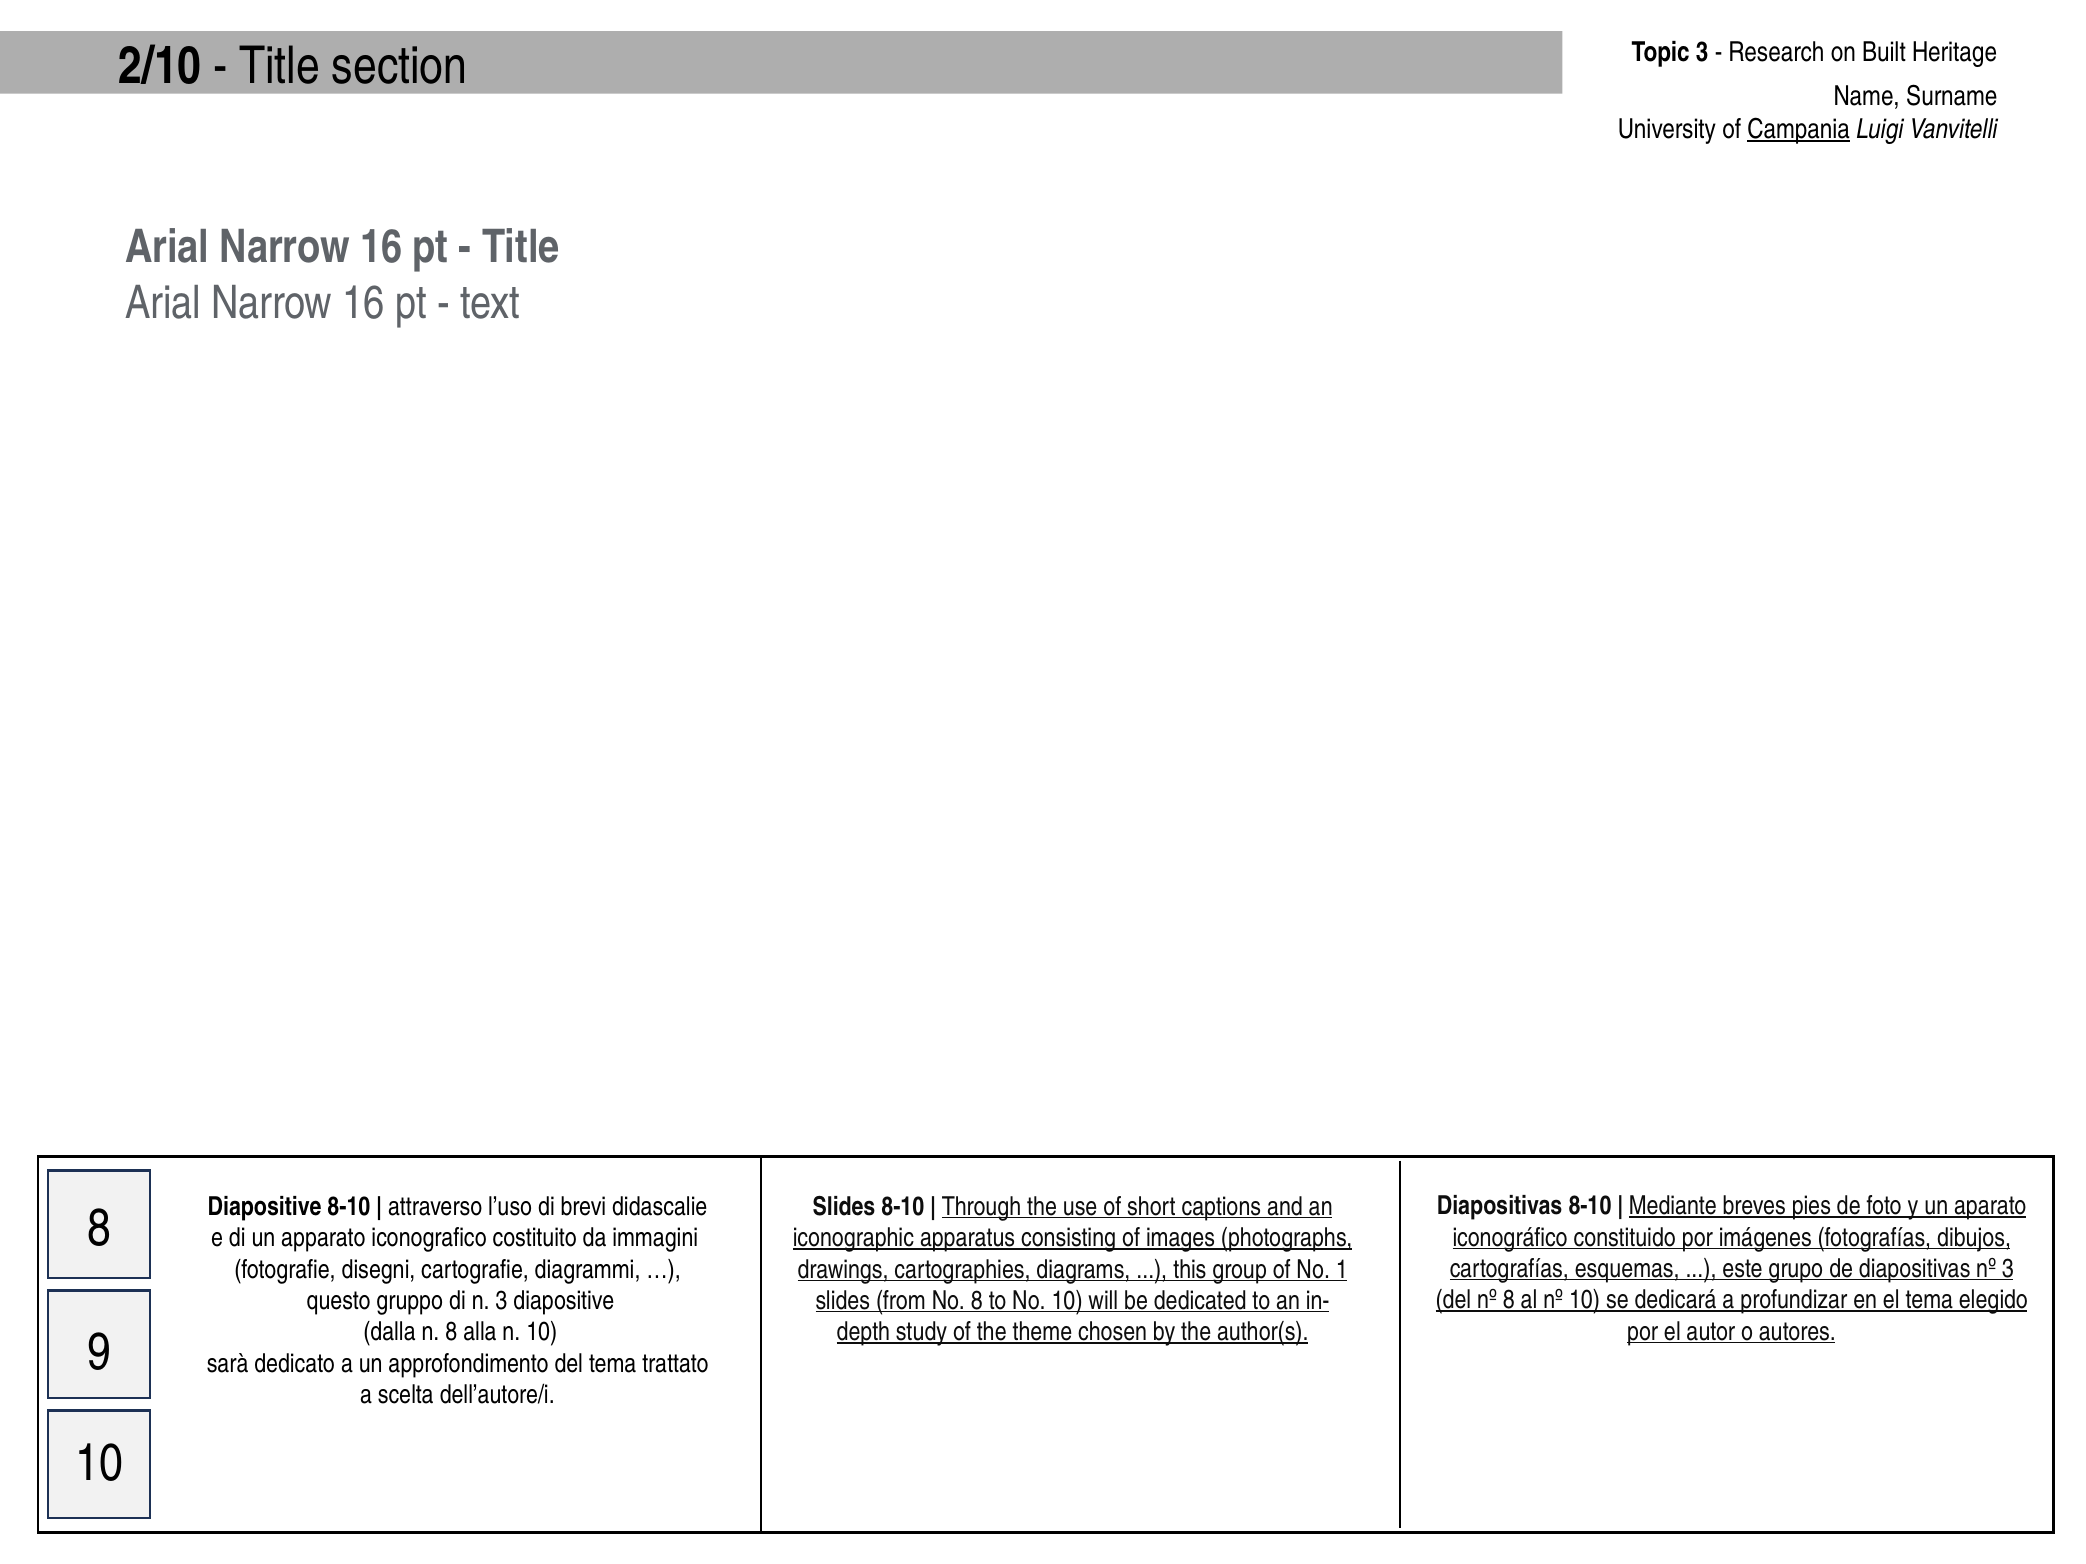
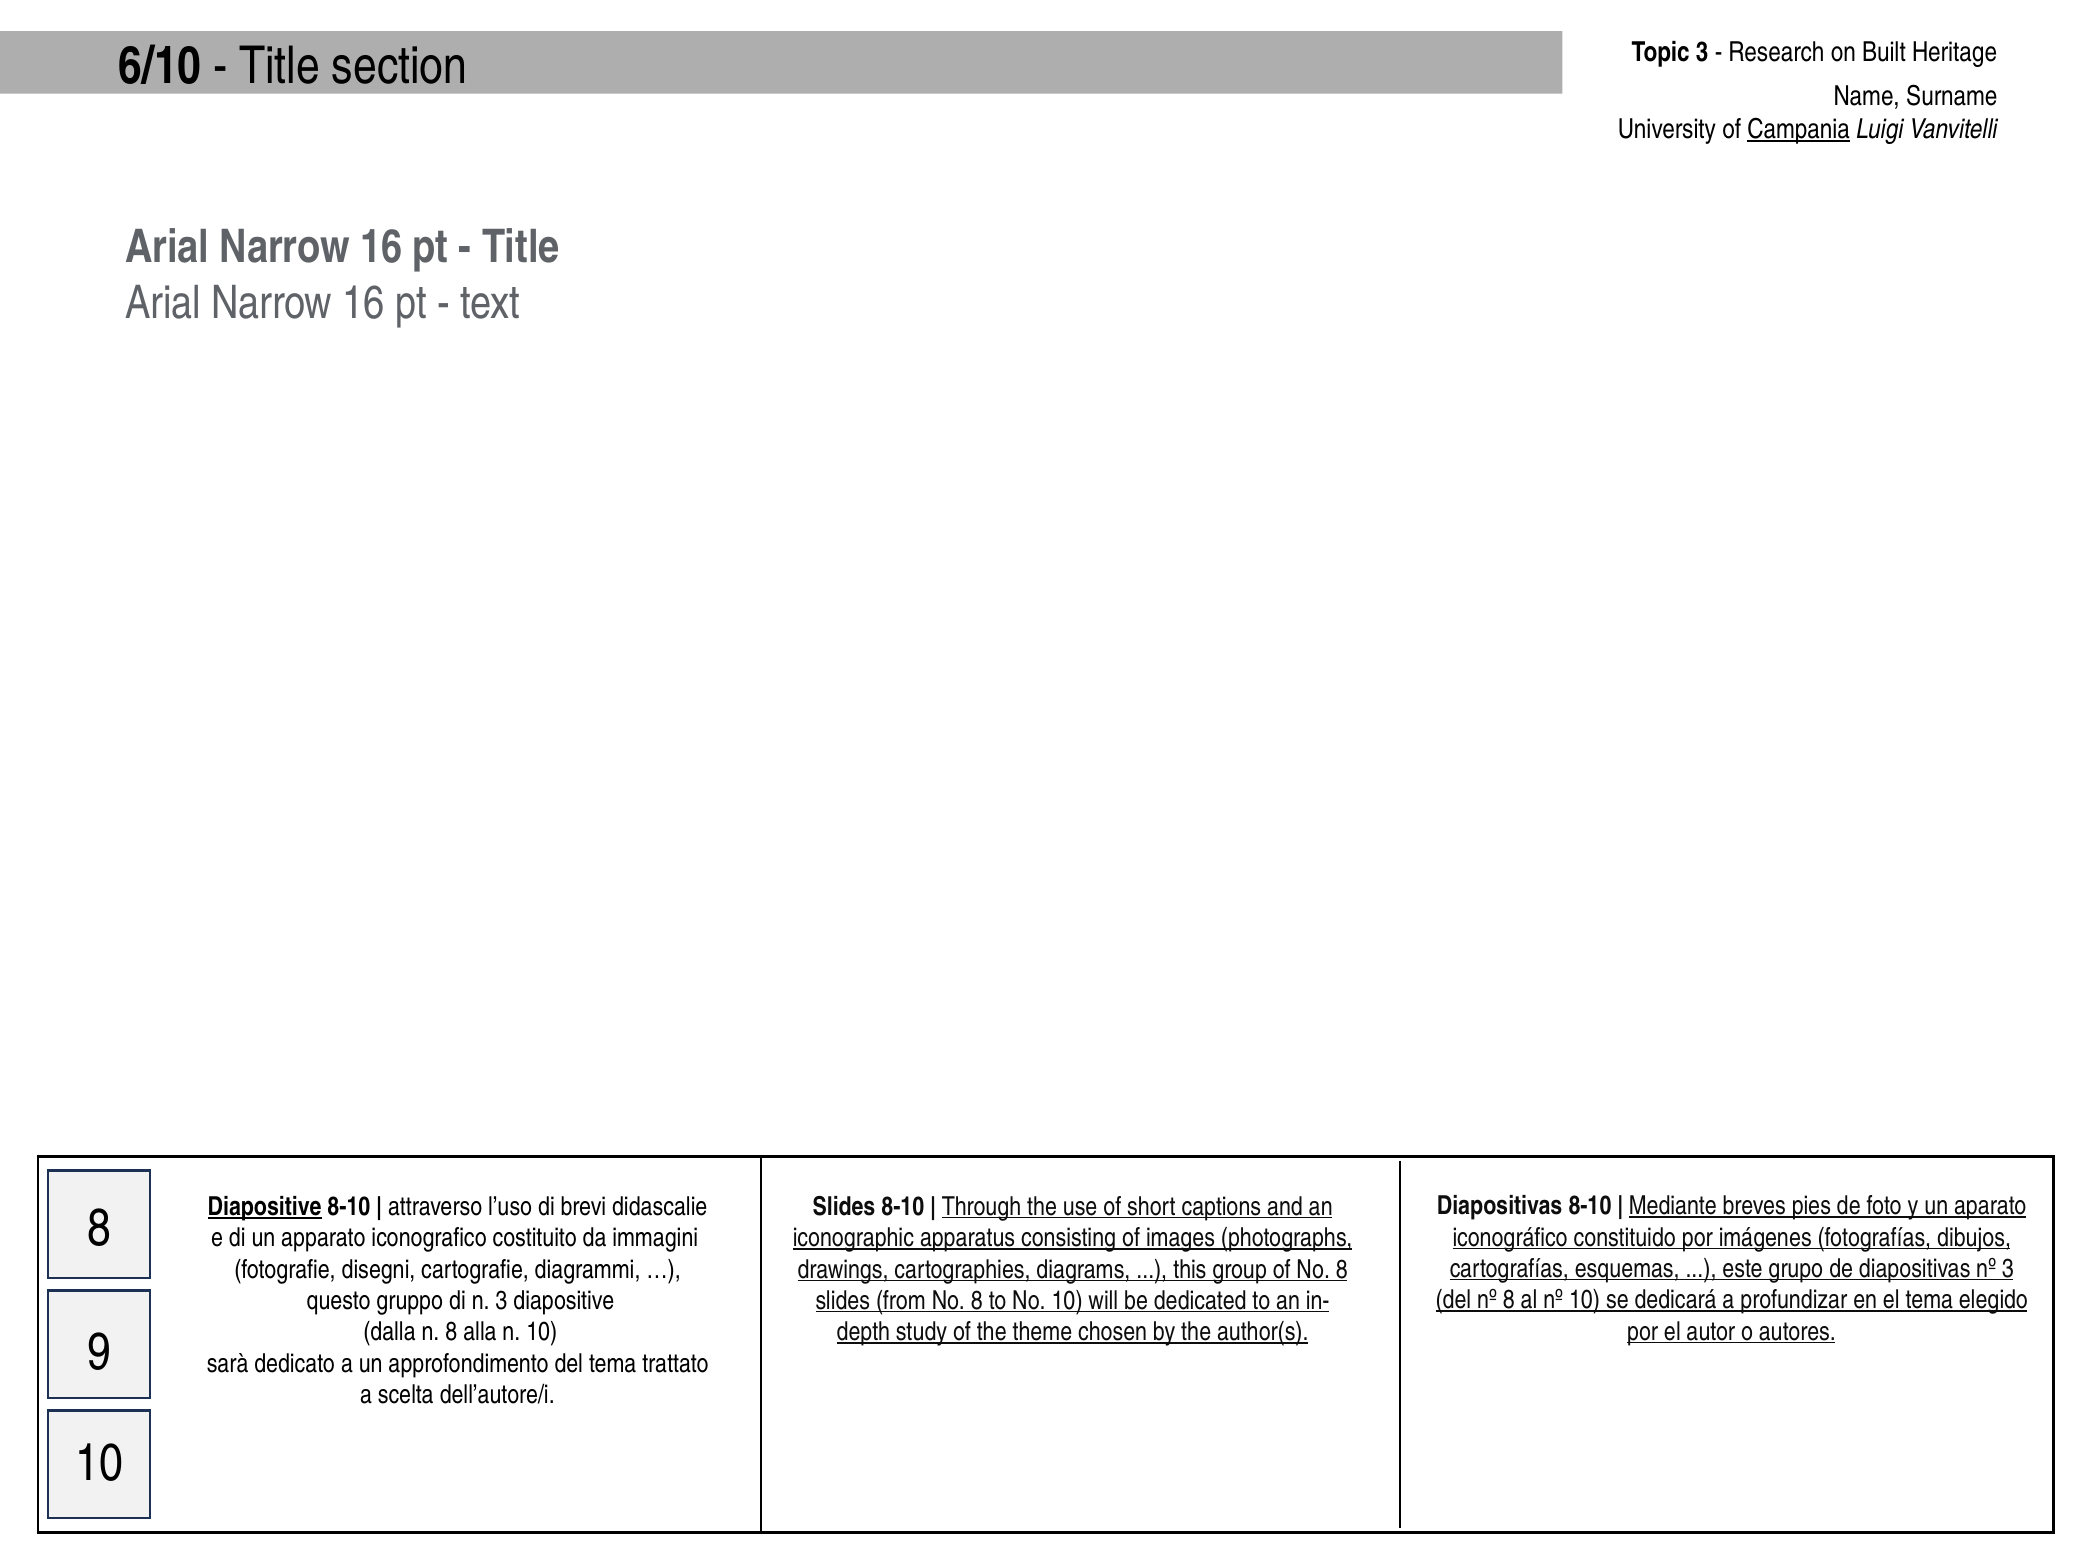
2/10: 2/10 -> 6/10
Diapositive at (265, 1207) underline: none -> present
of No 1: 1 -> 8
